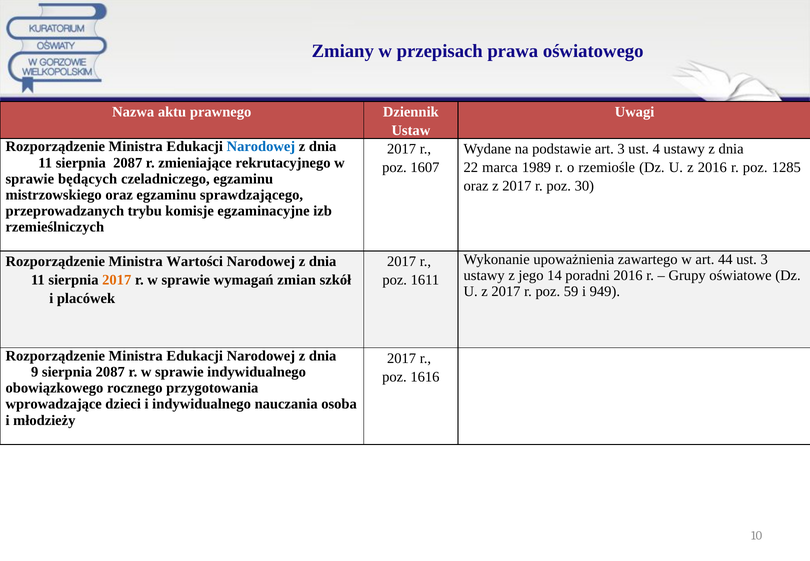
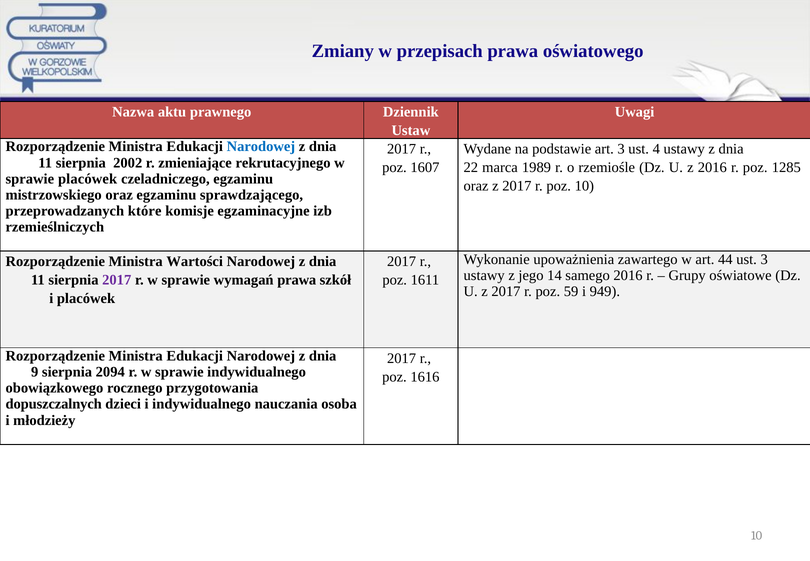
11 sierpnia 2087: 2087 -> 2002
sprawie będących: będących -> placówek
poz 30: 30 -> 10
trybu: trybu -> które
poradni: poradni -> samego
2017 at (117, 280) colour: orange -> purple
wymagań zmian: zmian -> prawa
9 sierpnia 2087: 2087 -> 2094
wprowadzające: wprowadzające -> dopuszczalnych
